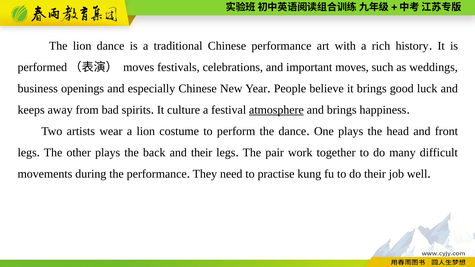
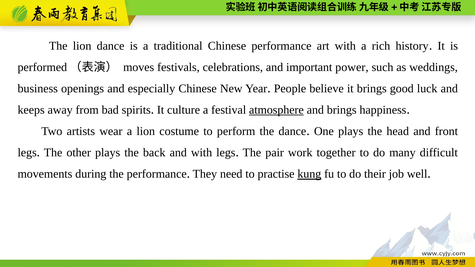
important moves: moves -> power
and their: their -> with
kung underline: none -> present
